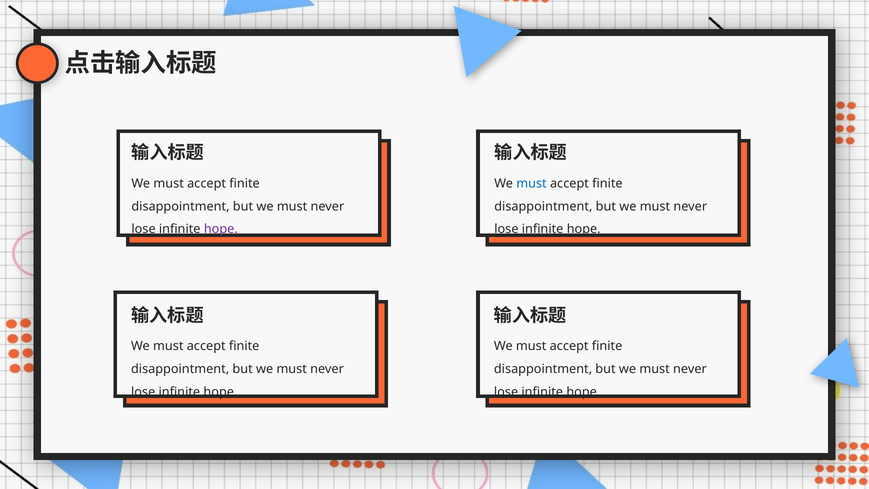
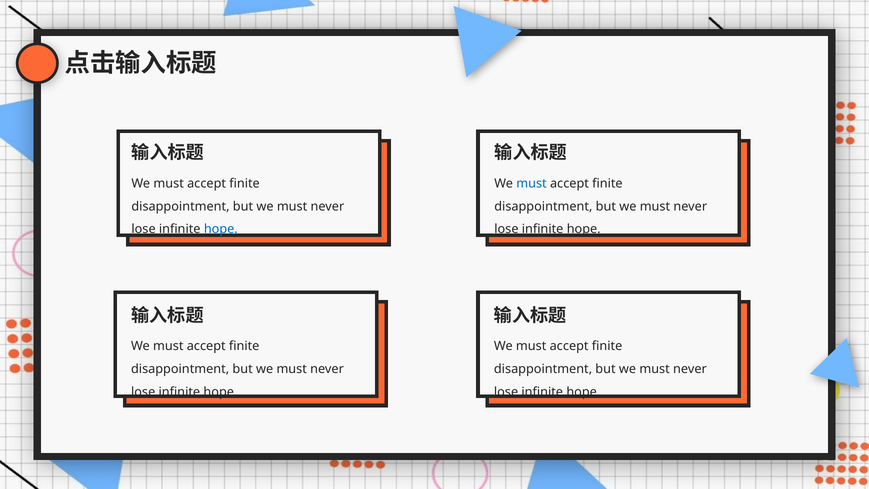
hope at (221, 229) colour: purple -> blue
